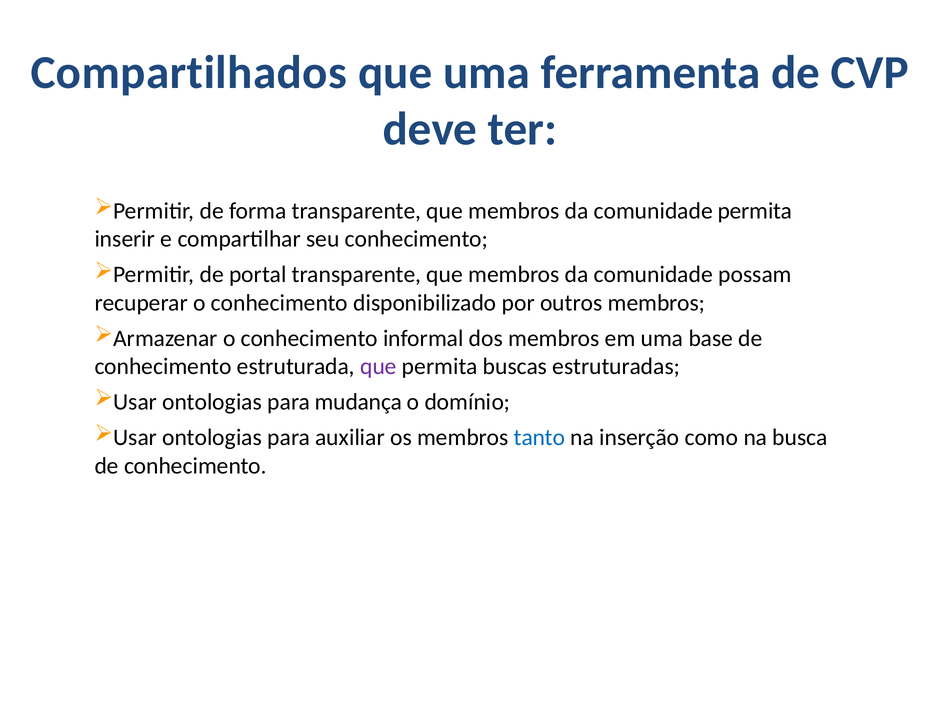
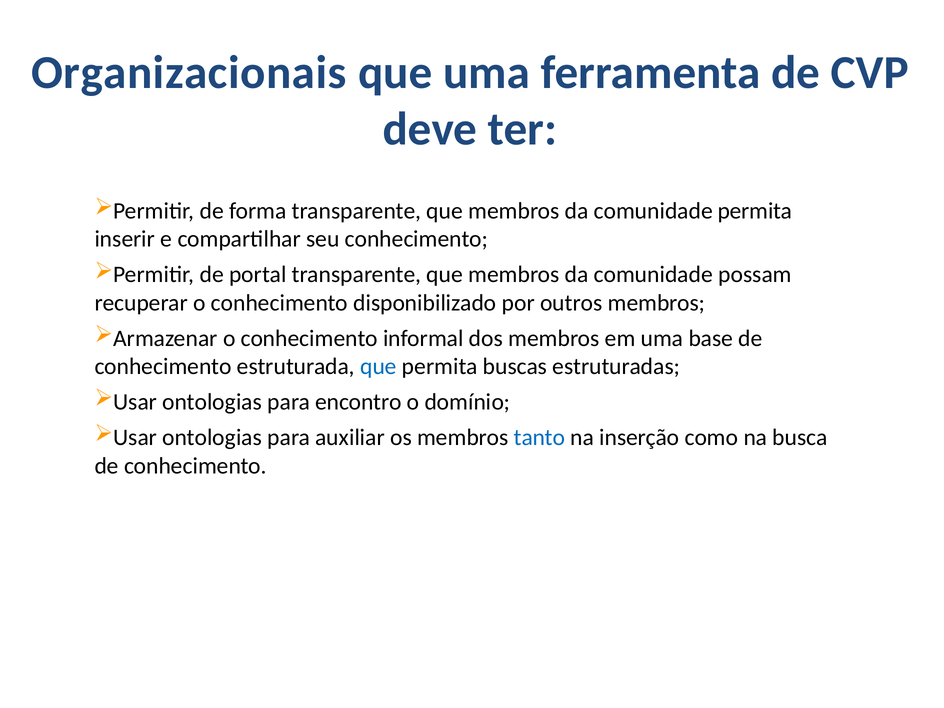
Compartilhados: Compartilhados -> Organizacionais
que at (378, 367) colour: purple -> blue
mudança: mudança -> encontro
